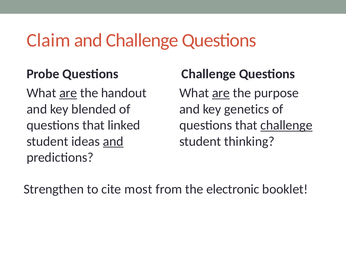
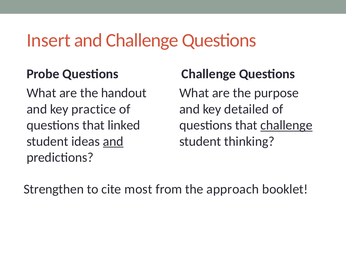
Claim: Claim -> Insert
are at (68, 93) underline: present -> none
are at (221, 93) underline: present -> none
genetics: genetics -> detailed
blended: blended -> practice
electronic: electronic -> approach
